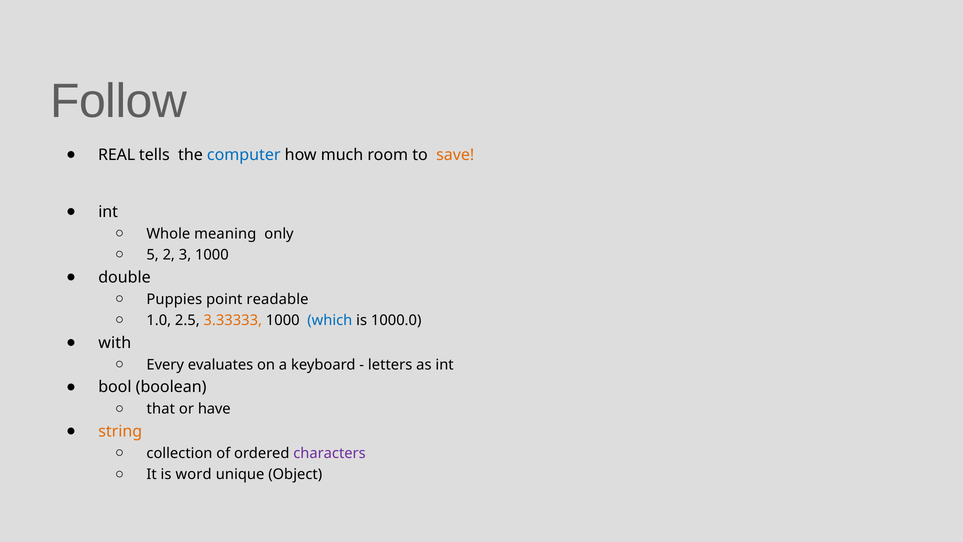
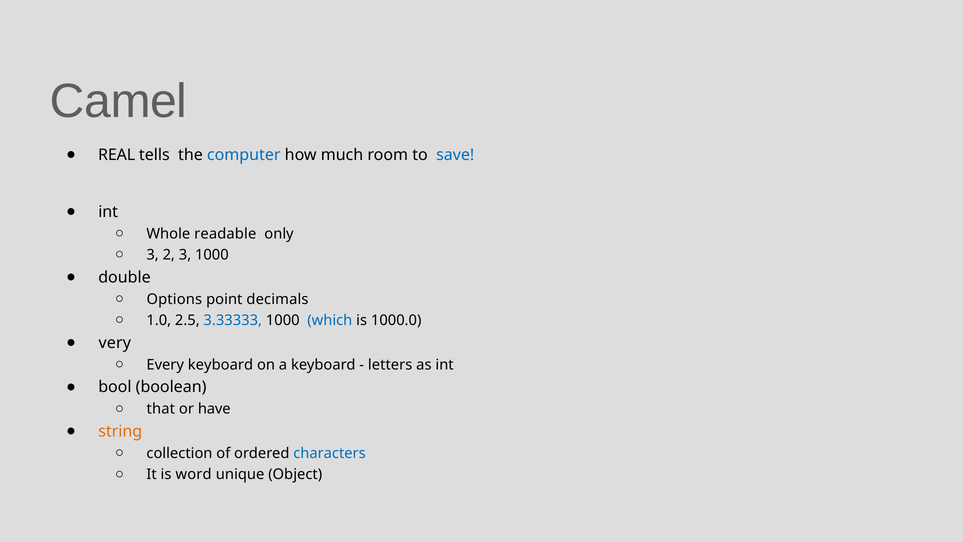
Follow: Follow -> Camel
save colour: orange -> blue
meaning: meaning -> readable
5 at (153, 255): 5 -> 3
Puppies: Puppies -> Options
readable: readable -> decimals
3.33333 colour: orange -> blue
with: with -> very
Every evaluates: evaluates -> keyboard
characters colour: purple -> blue
